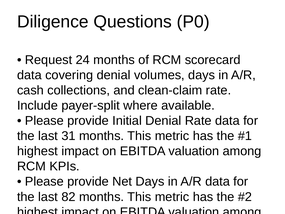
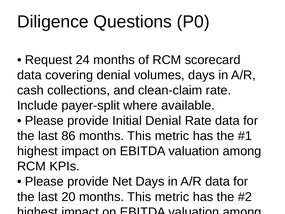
31: 31 -> 86
82: 82 -> 20
